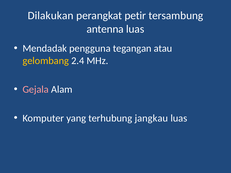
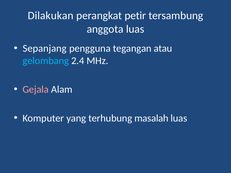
antenna: antenna -> anggota
Mendadak: Mendadak -> Sepanjang
gelombang colour: yellow -> light blue
jangkau: jangkau -> masalah
